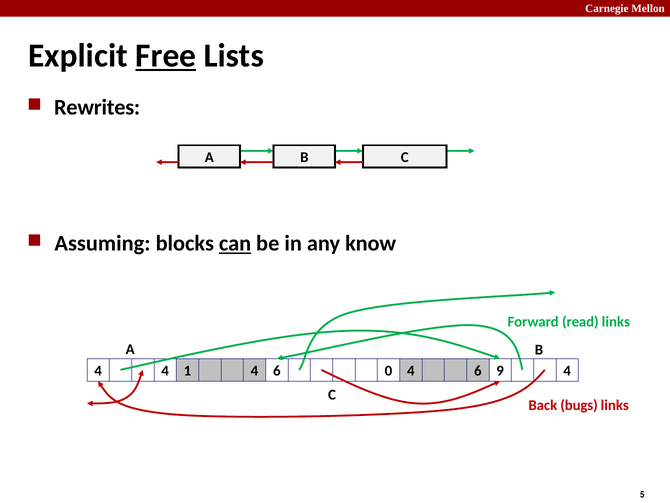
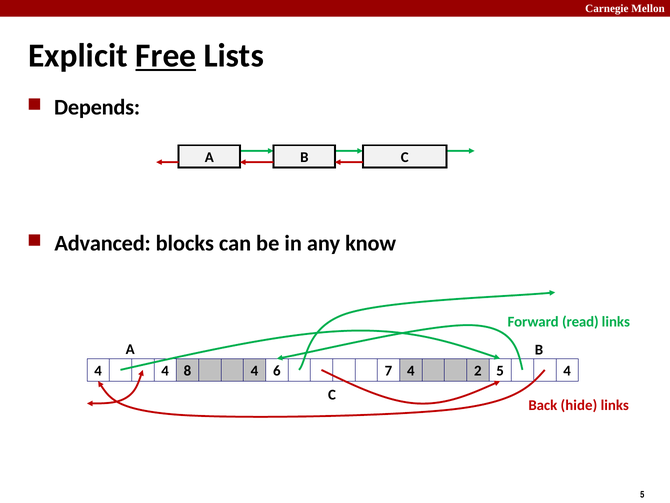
Rewrites: Rewrites -> Depends
Assuming: Assuming -> Advanced
can underline: present -> none
1: 1 -> 8
0: 0 -> 7
4 6: 6 -> 2
6 9: 9 -> 5
bugs: bugs -> hide
